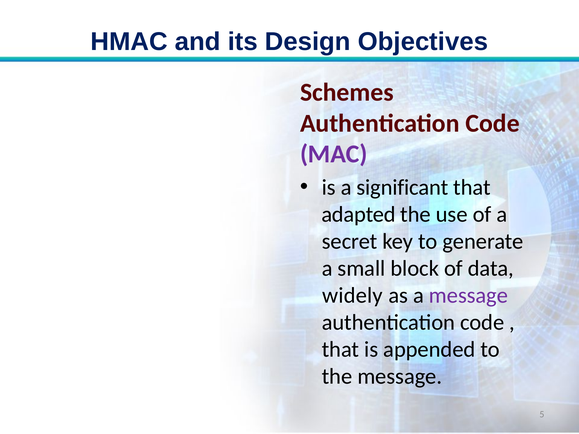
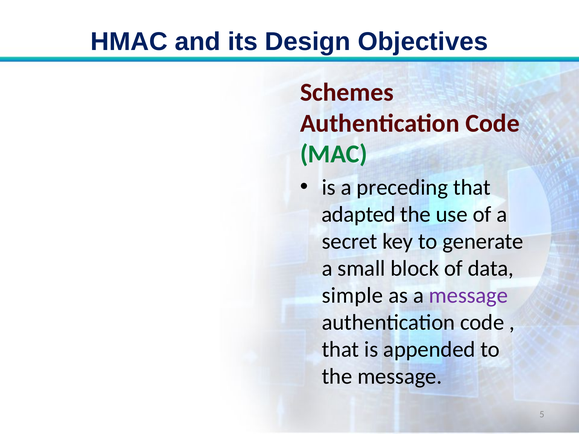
MAC colour: purple -> green
significant: significant -> preceding
widely: widely -> simple
